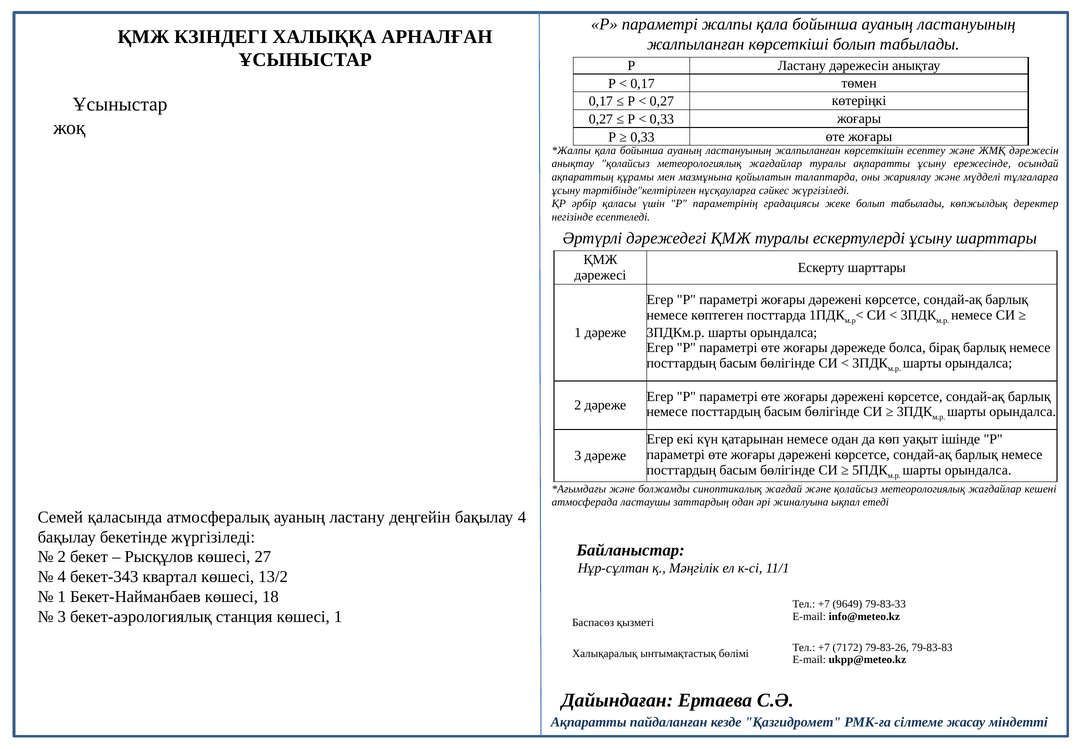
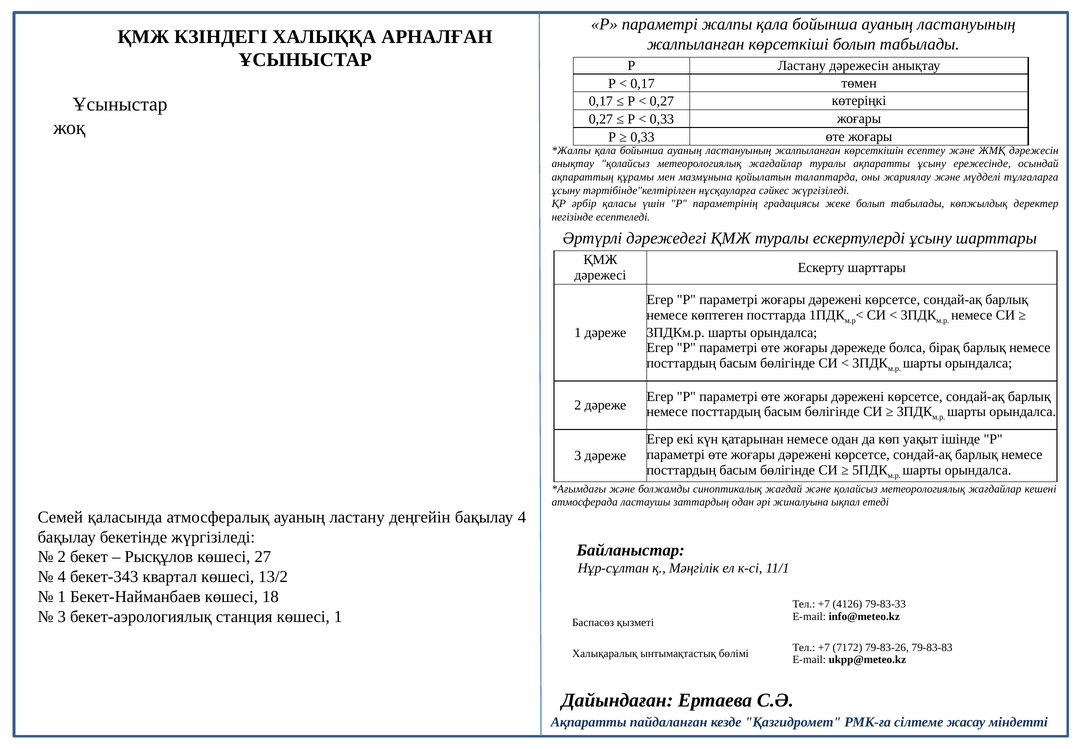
9649: 9649 -> 4126
